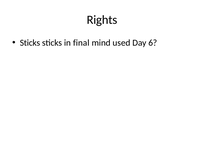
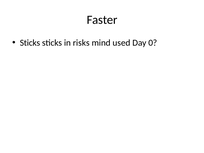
Rights: Rights -> Faster
final: final -> risks
6: 6 -> 0
